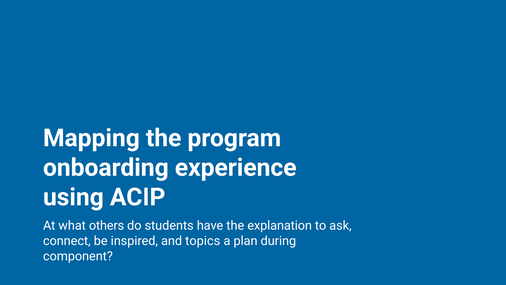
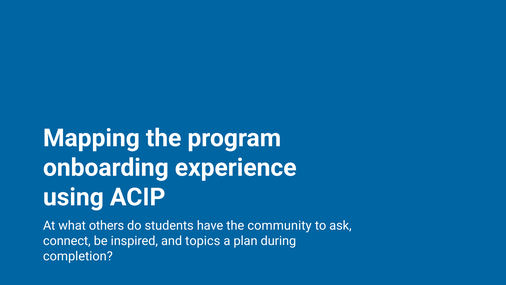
explanation: explanation -> community
component: component -> completion
